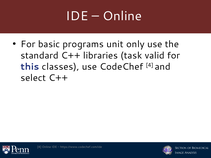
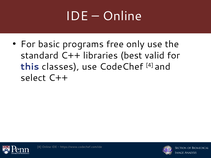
unit: unit -> free
task: task -> best
